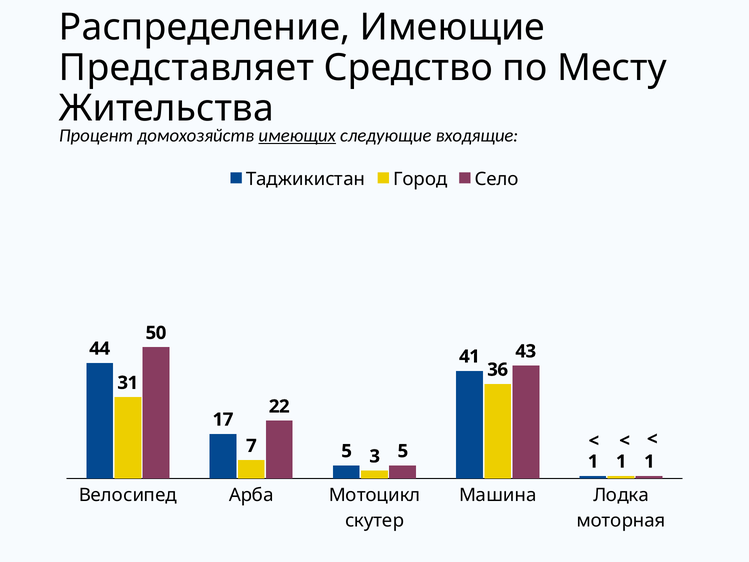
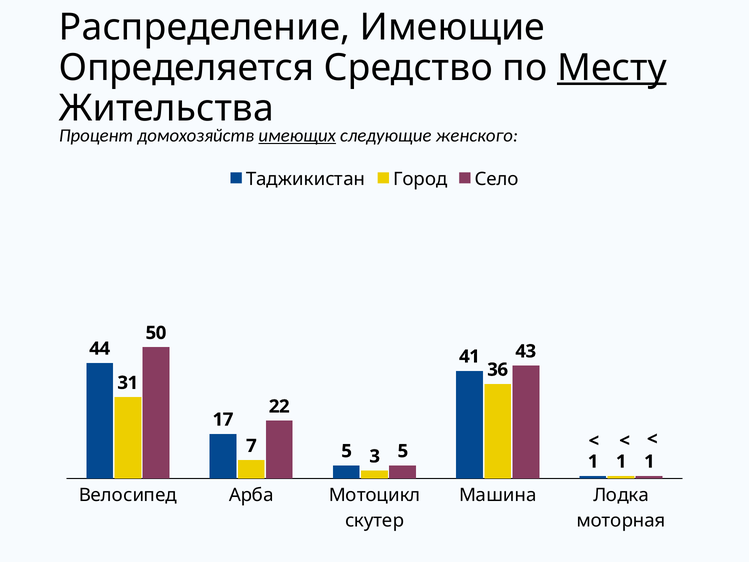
Представляет: Представляет -> Определяется
Месту underline: none -> present
входящие: входящие -> женского
